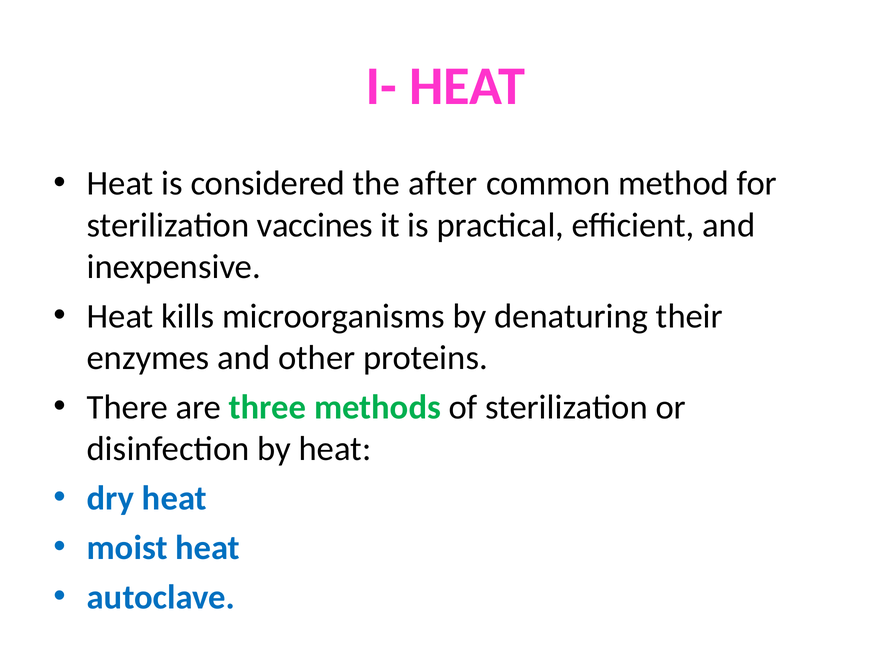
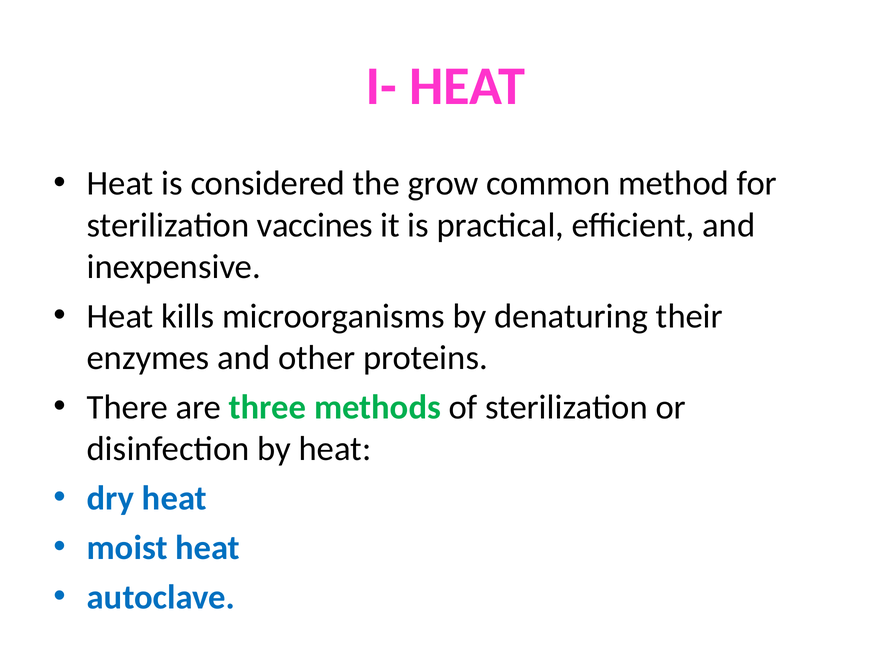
after: after -> grow
